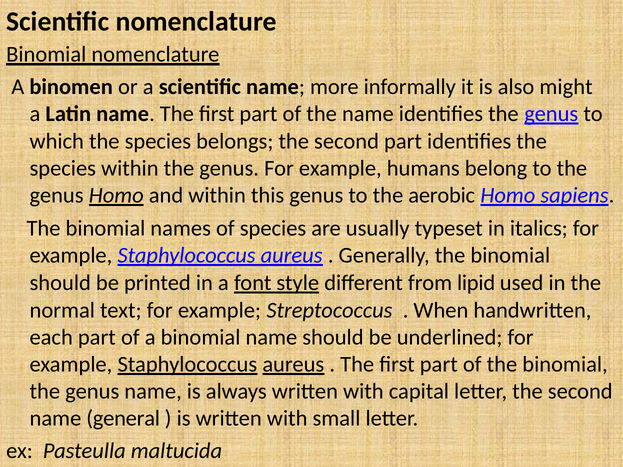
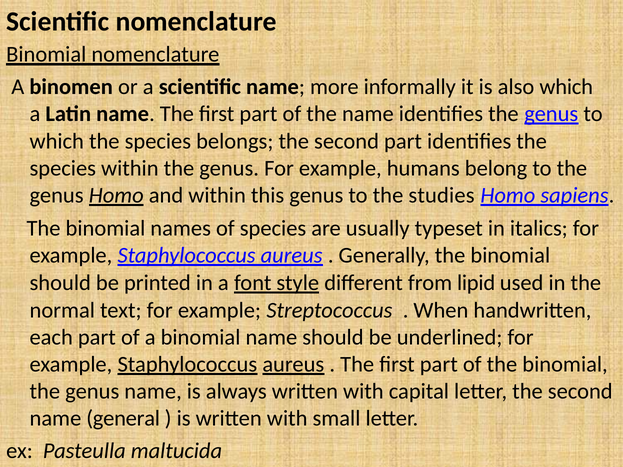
also might: might -> which
aerobic: aerobic -> studies
